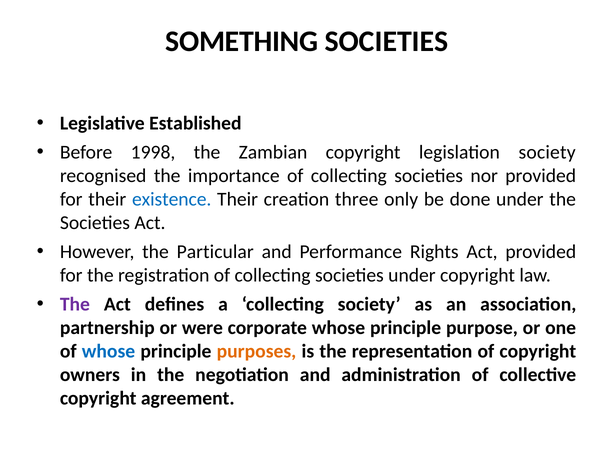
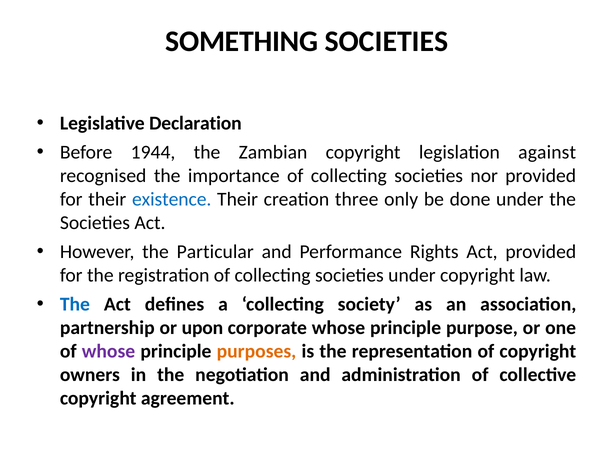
Established: Established -> Declaration
1998: 1998 -> 1944
legislation society: society -> against
The at (75, 305) colour: purple -> blue
were: were -> upon
whose at (109, 352) colour: blue -> purple
